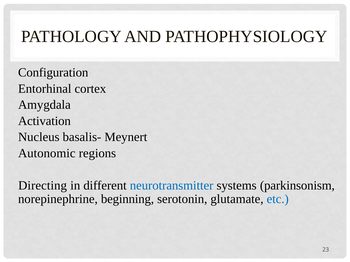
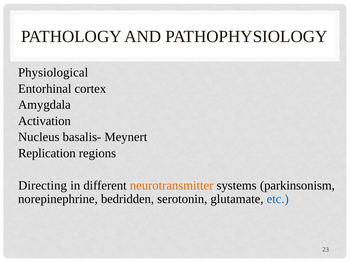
Configuration: Configuration -> Physiological
Autonomic: Autonomic -> Replication
neurotransmitter colour: blue -> orange
beginning: beginning -> bedridden
